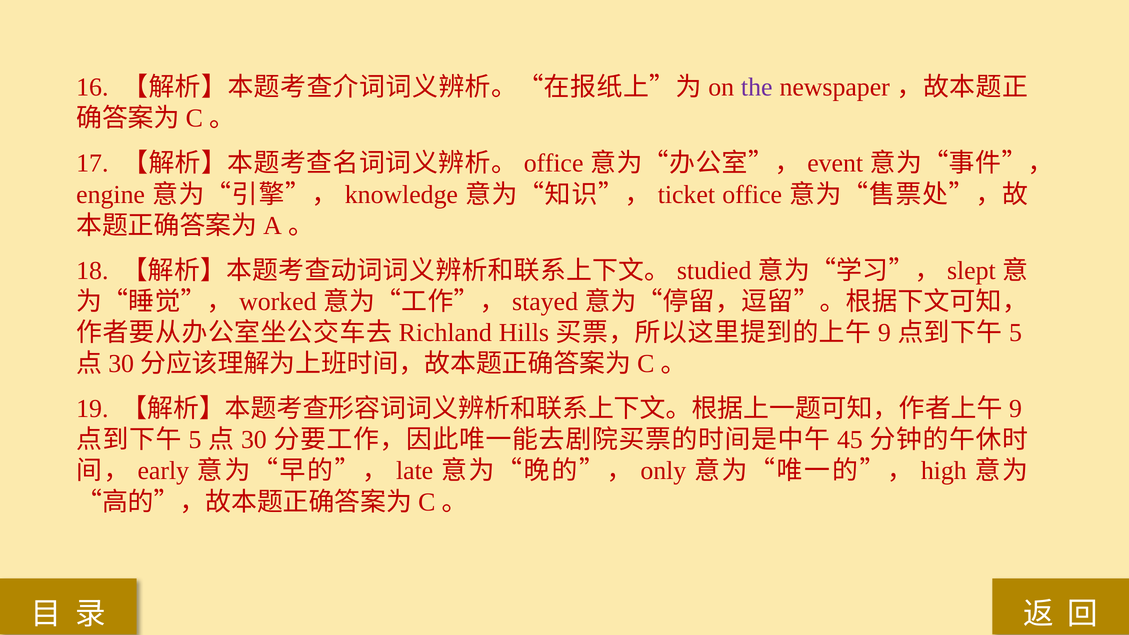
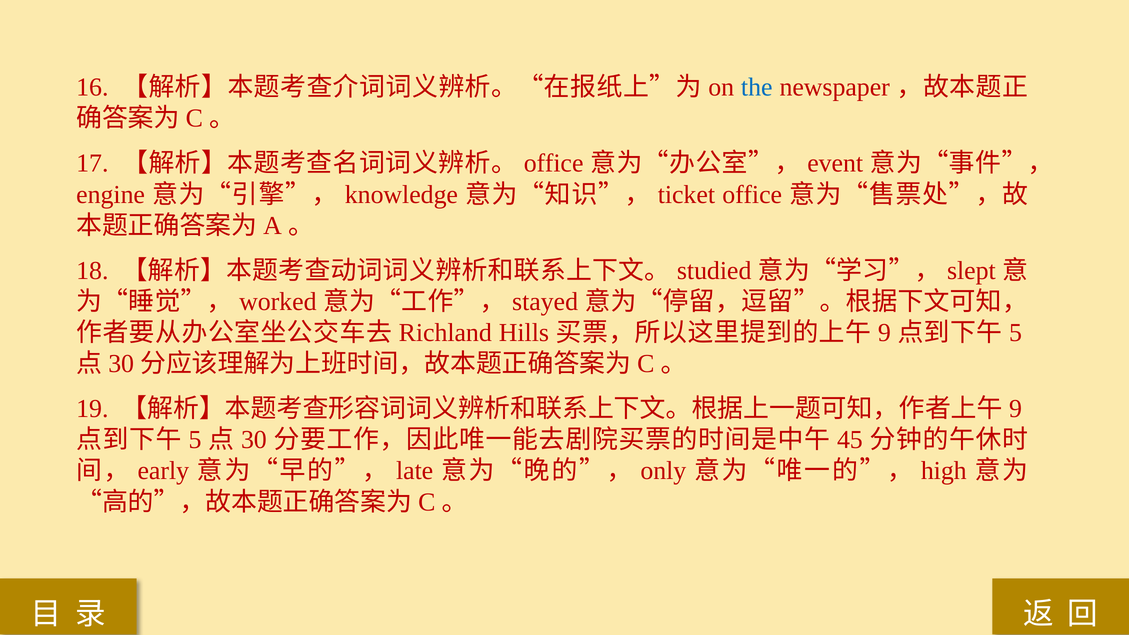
the colour: purple -> blue
